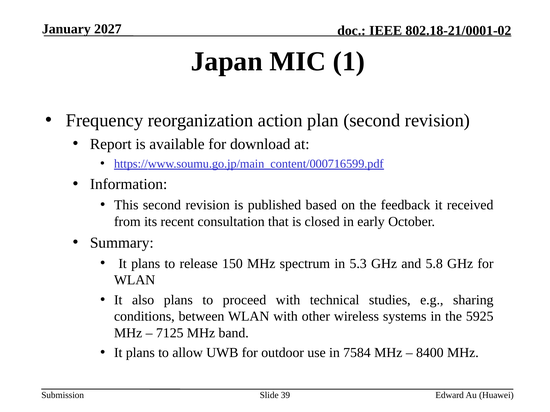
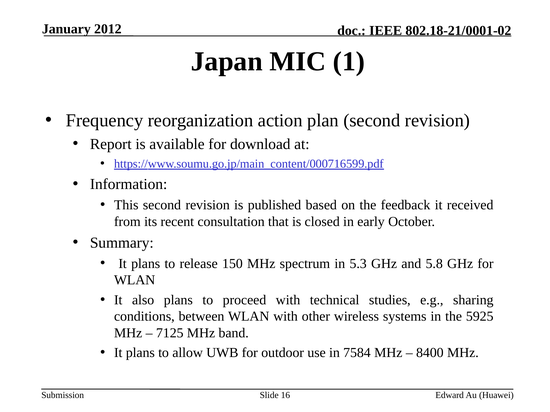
2027: 2027 -> 2012
39: 39 -> 16
